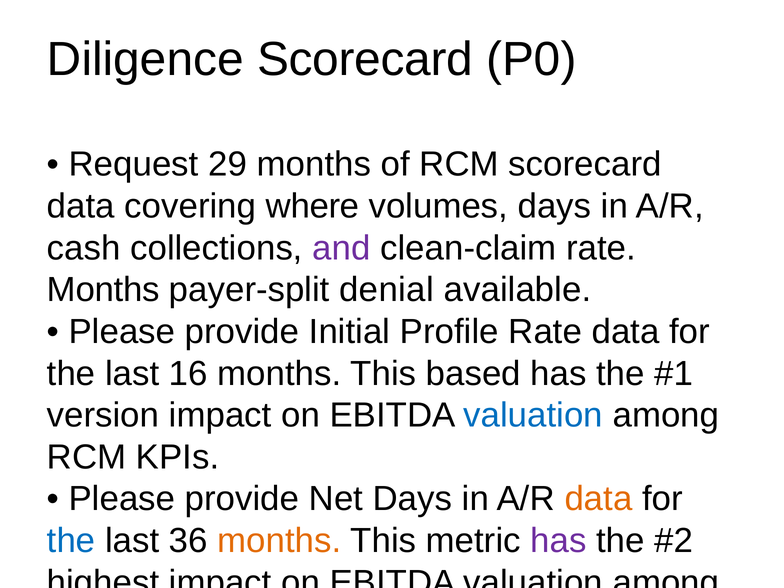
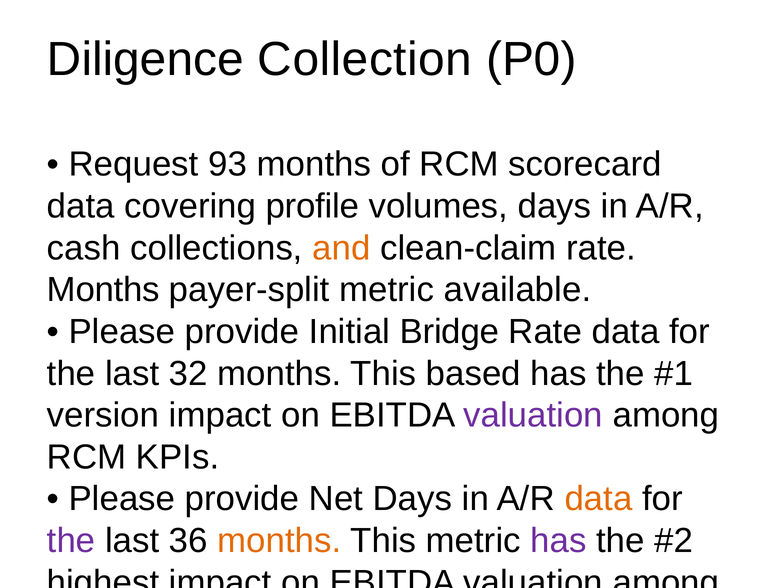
Diligence Scorecard: Scorecard -> Collection
29: 29 -> 93
where: where -> profile
and colour: purple -> orange
payer-split denial: denial -> metric
Profile: Profile -> Bridge
16: 16 -> 32
valuation at (533, 415) colour: blue -> purple
the at (71, 541) colour: blue -> purple
